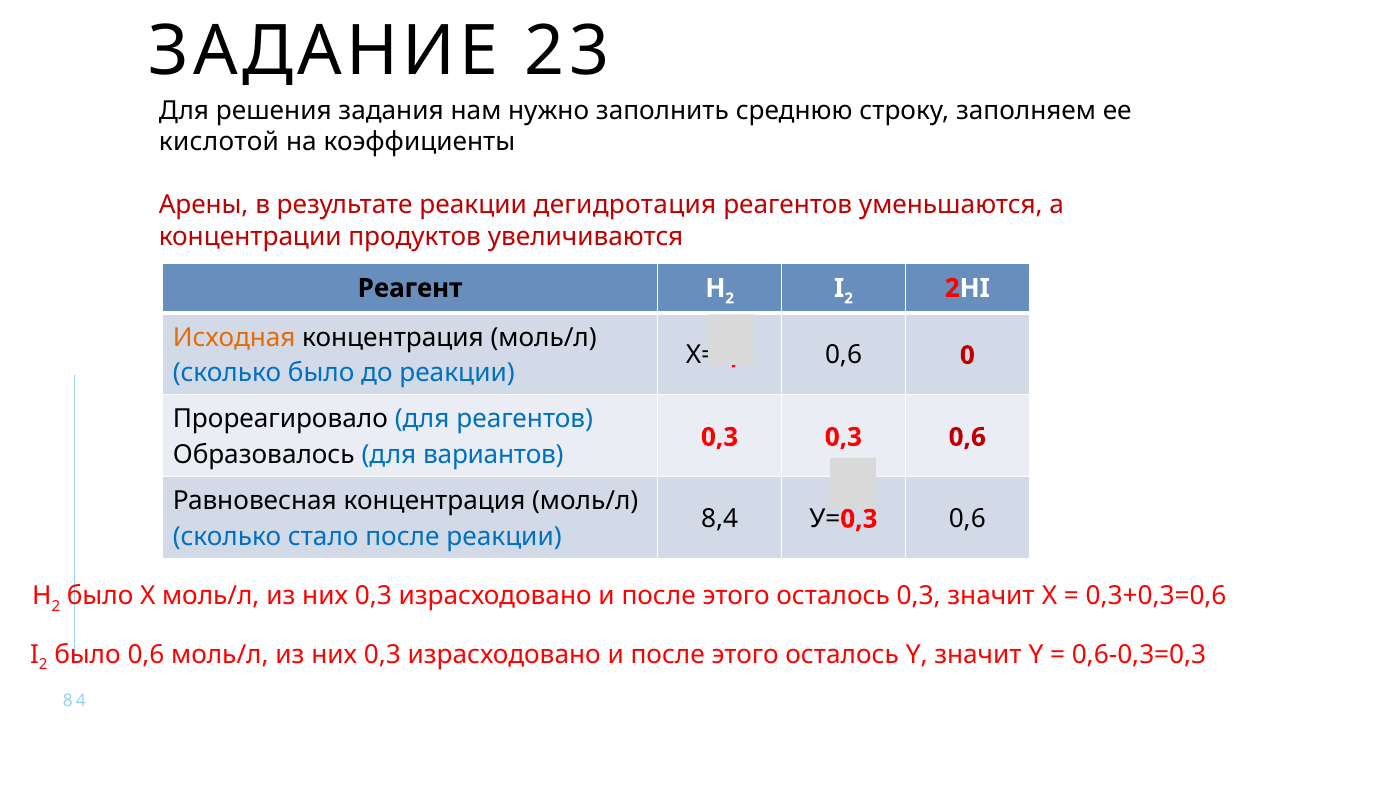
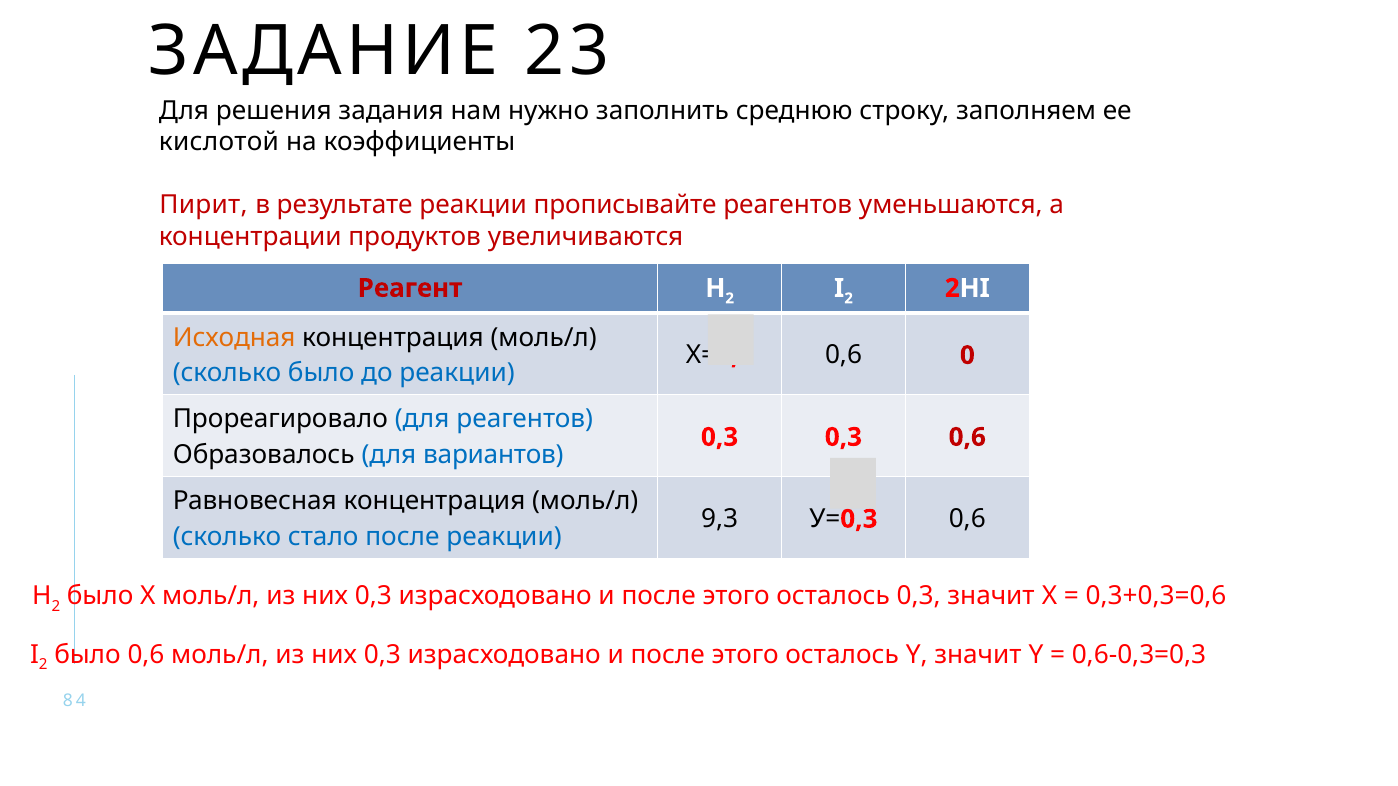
Арены: Арены -> Пирит
дегидротация: дегидротация -> прописывайте
Реагент colour: black -> red
8,4: 8,4 -> 9,3
